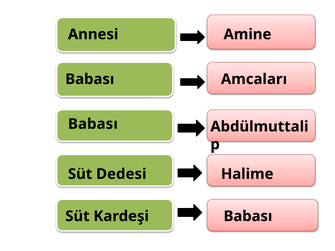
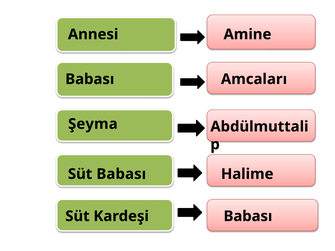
Babası at (93, 124): Babası -> Şeyma
Süt Dedesi: Dedesi -> Babası
